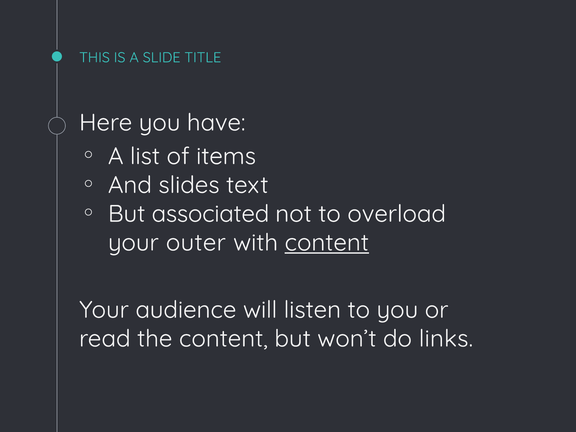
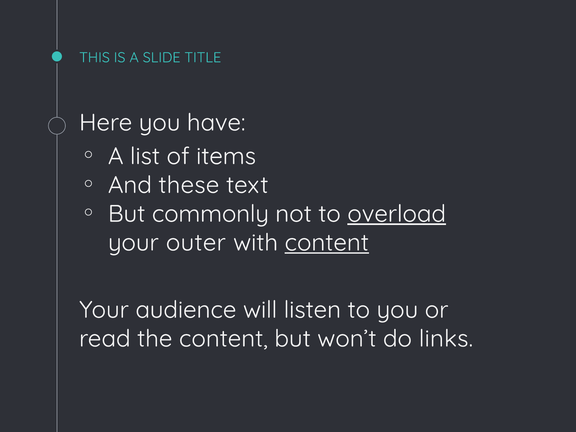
slides: slides -> these
associated: associated -> commonly
overload underline: none -> present
